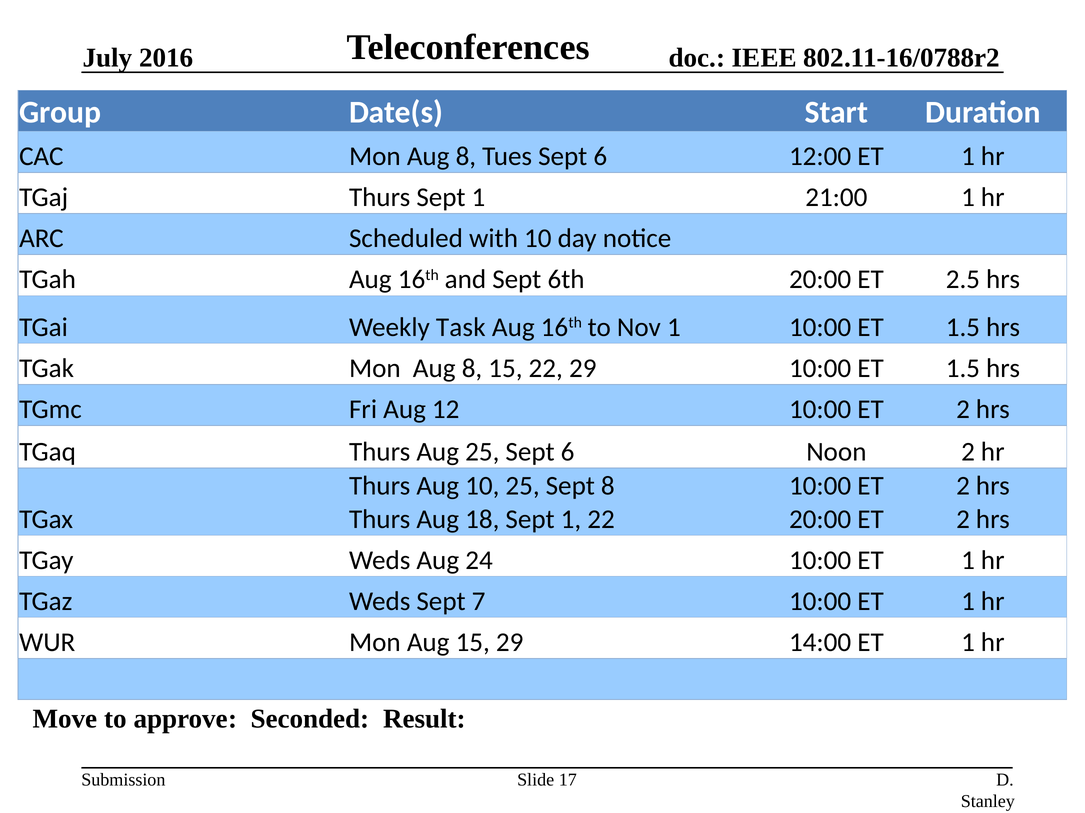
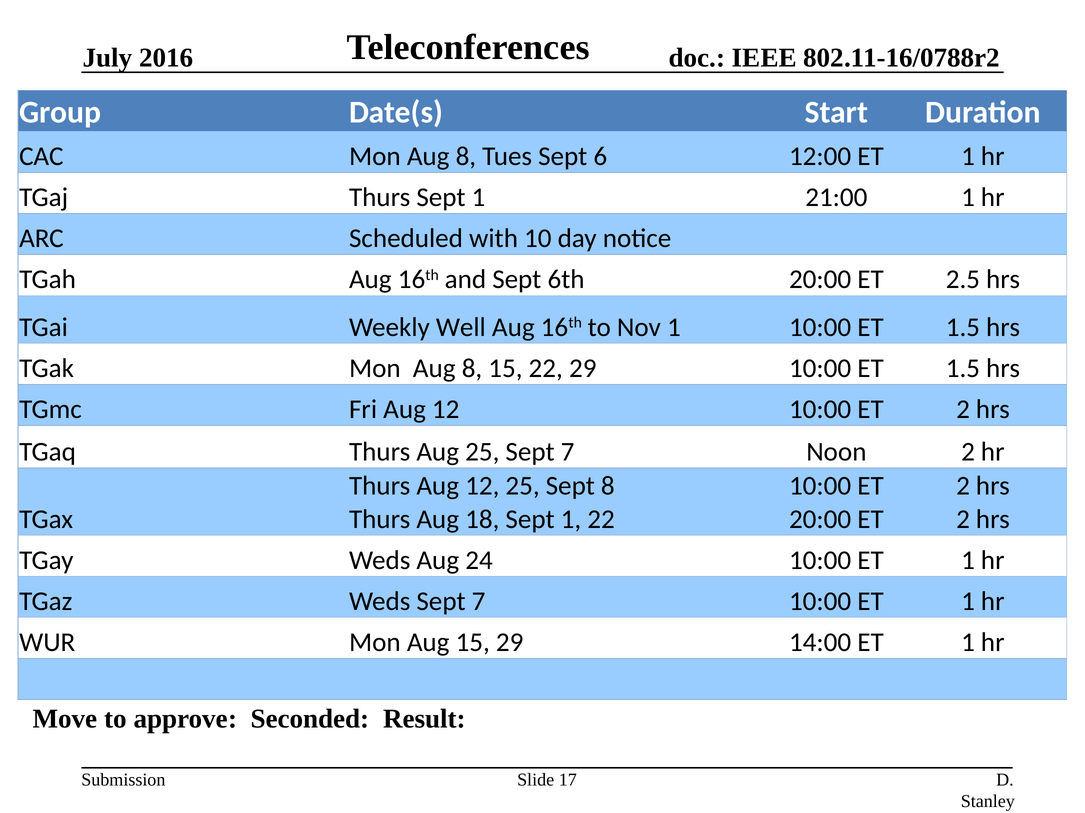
Task: Task -> Well
25 Sept 6: 6 -> 7
Thurs Aug 10: 10 -> 12
